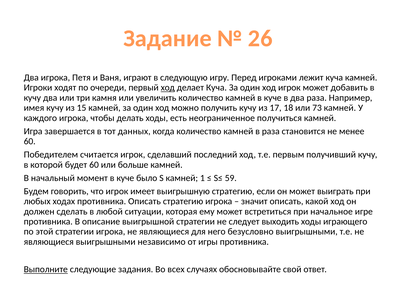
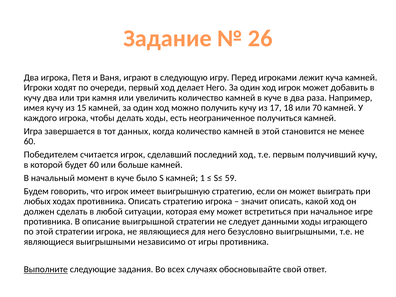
ход at (168, 88) underline: present -> none
делает Куча: Куча -> Него
73: 73 -> 70
в раза: раза -> этой
выходить: выходить -> данными
